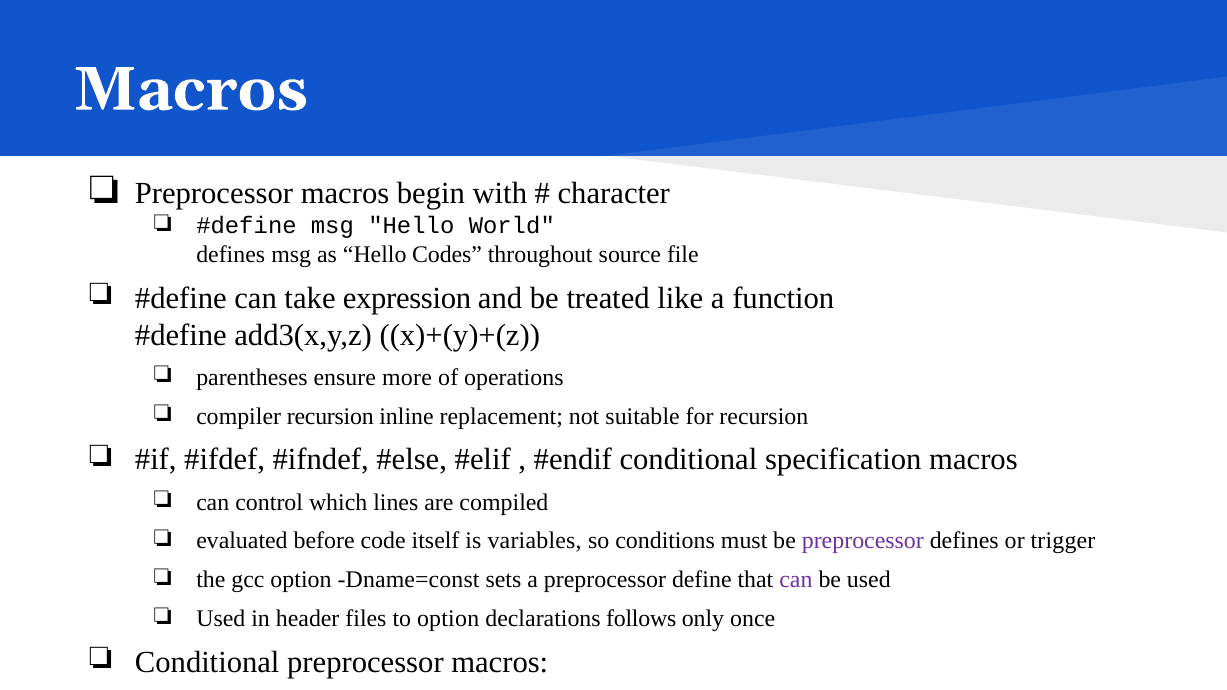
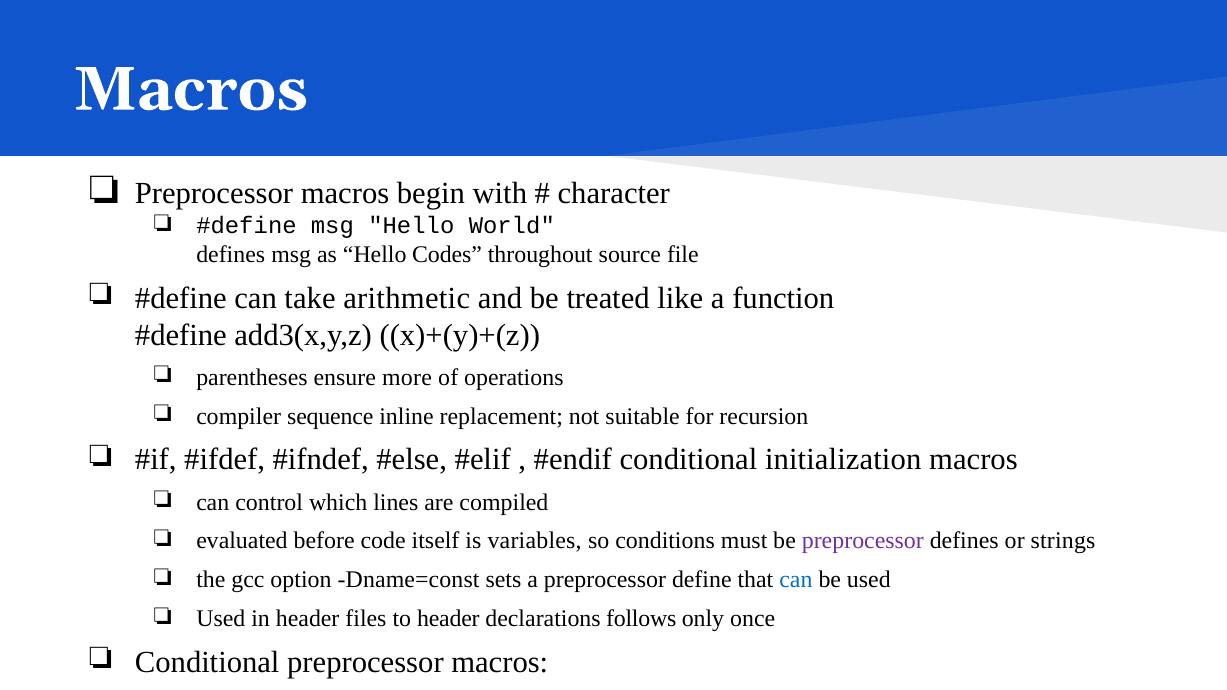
expression: expression -> arithmetic
compiler recursion: recursion -> sequence
specification: specification -> initialization
or trigger: trigger -> strings
can at (796, 580) colour: purple -> blue
to option: option -> header
